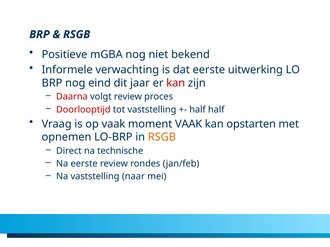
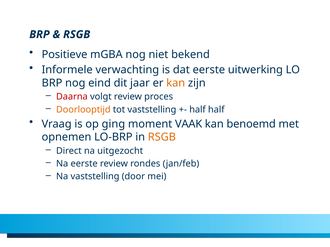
kan at (176, 83) colour: red -> orange
Doorlooptijd colour: red -> orange
op vaak: vaak -> ging
opstarten: opstarten -> benoemd
technische: technische -> uitgezocht
naar: naar -> door
